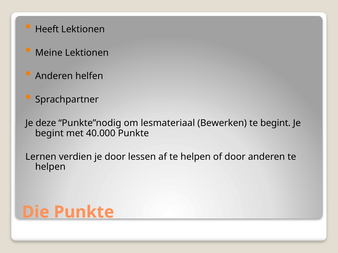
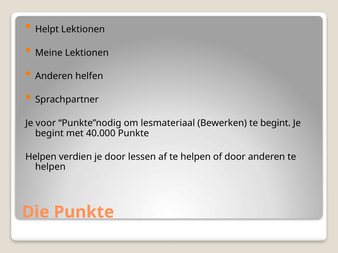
Heeft: Heeft -> Helpt
deze: deze -> voor
Lernen at (41, 157): Lernen -> Helpen
